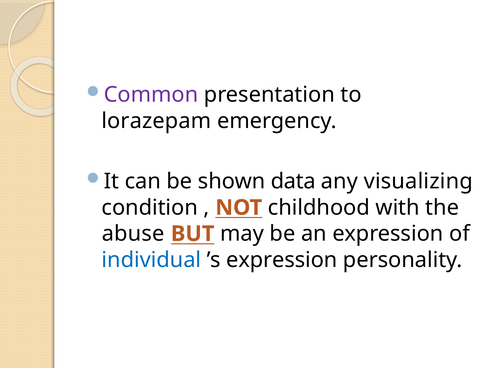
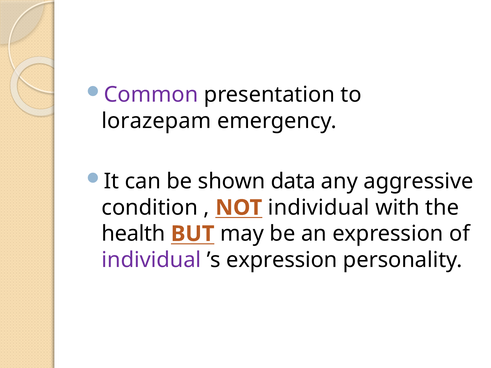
visualizing: visualizing -> aggressive
NOT childhood: childhood -> individual
abuse: abuse -> health
individual at (151, 260) colour: blue -> purple
